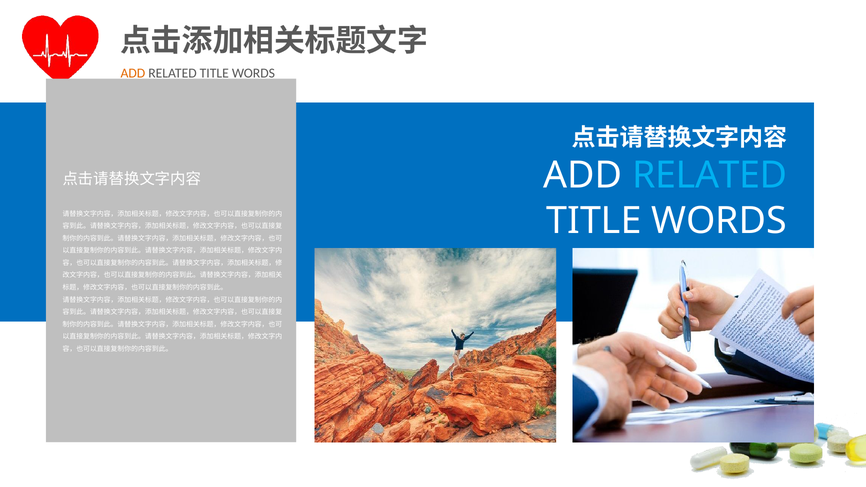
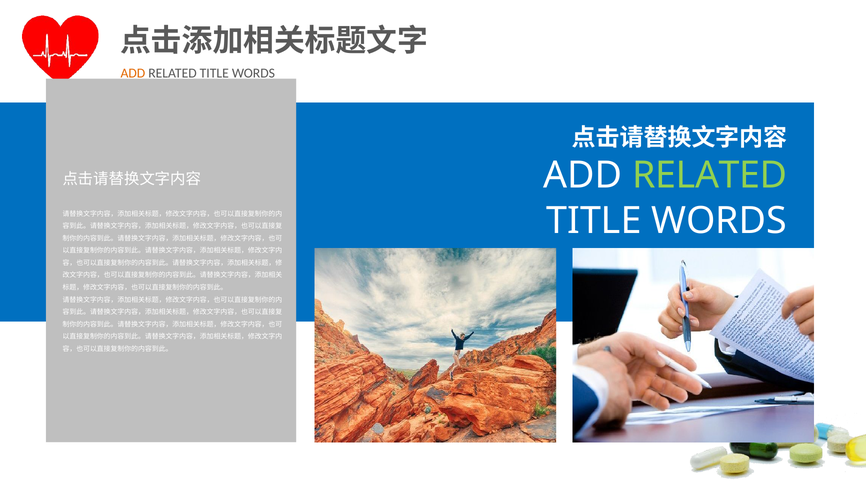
RELATED at (710, 176) colour: light blue -> light green
